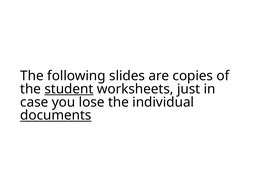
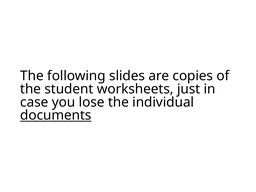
student underline: present -> none
